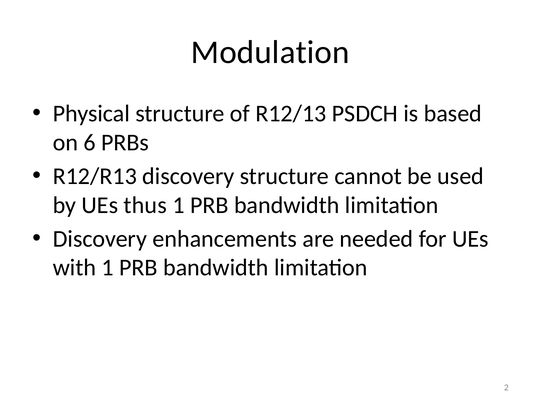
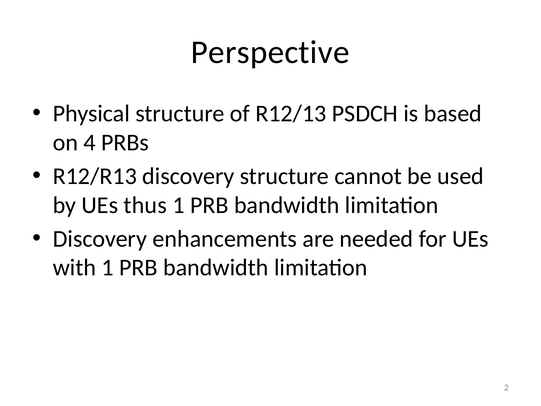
Modulation: Modulation -> Perspective
6: 6 -> 4
